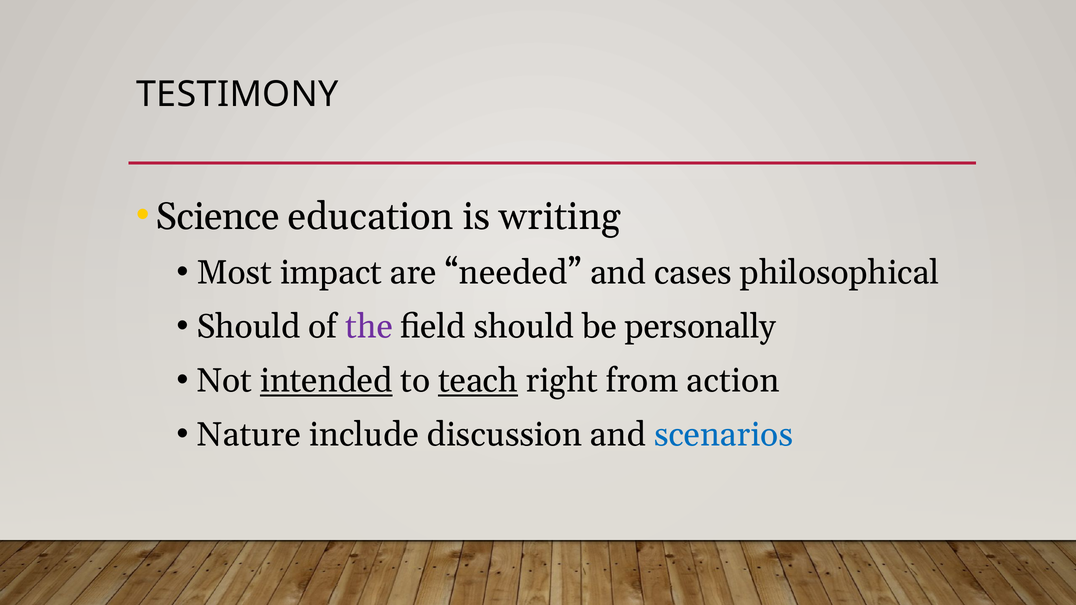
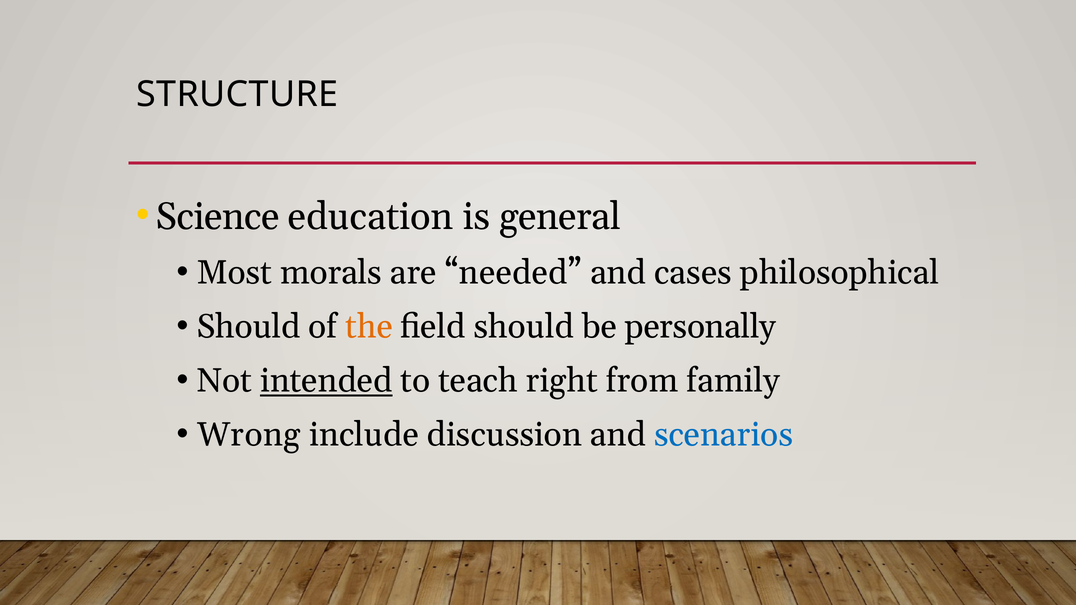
TESTIMONY: TESTIMONY -> STRUCTURE
writing: writing -> general
impact: impact -> morals
the colour: purple -> orange
teach underline: present -> none
action: action -> family
Nature: Nature -> Wrong
